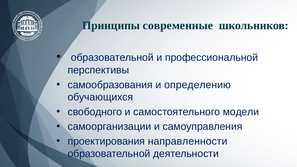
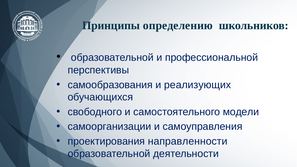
современные: современные -> определению
определению: определению -> реализующих
